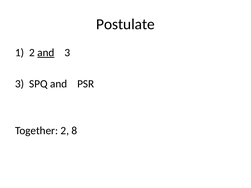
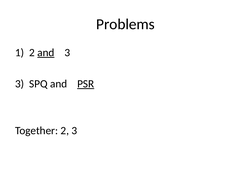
Postulate: Postulate -> Problems
PSR underline: none -> present
2 8: 8 -> 3
